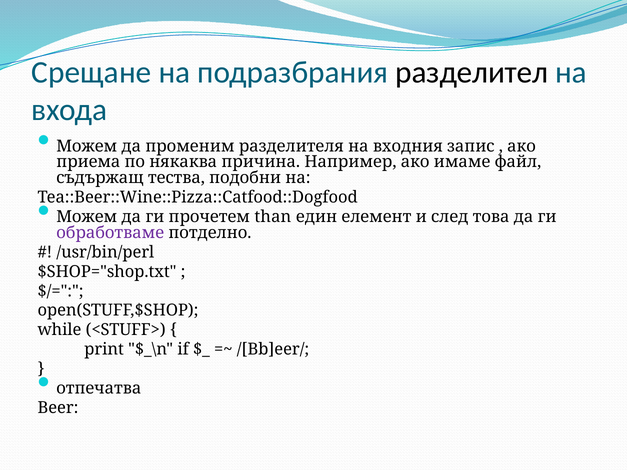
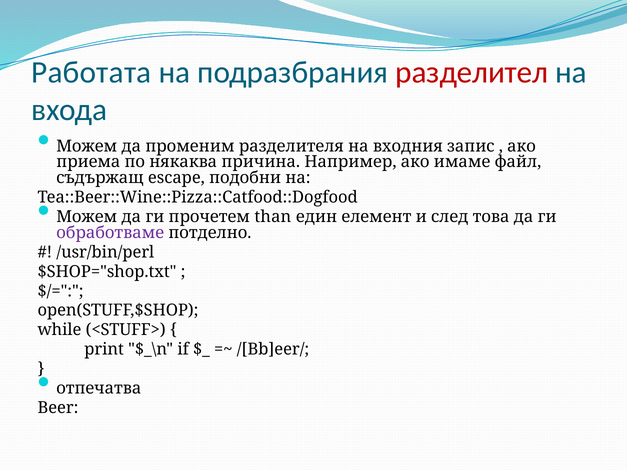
Срещане: Срещане -> Работата
разделител colour: black -> red
тества: тества -> escape
